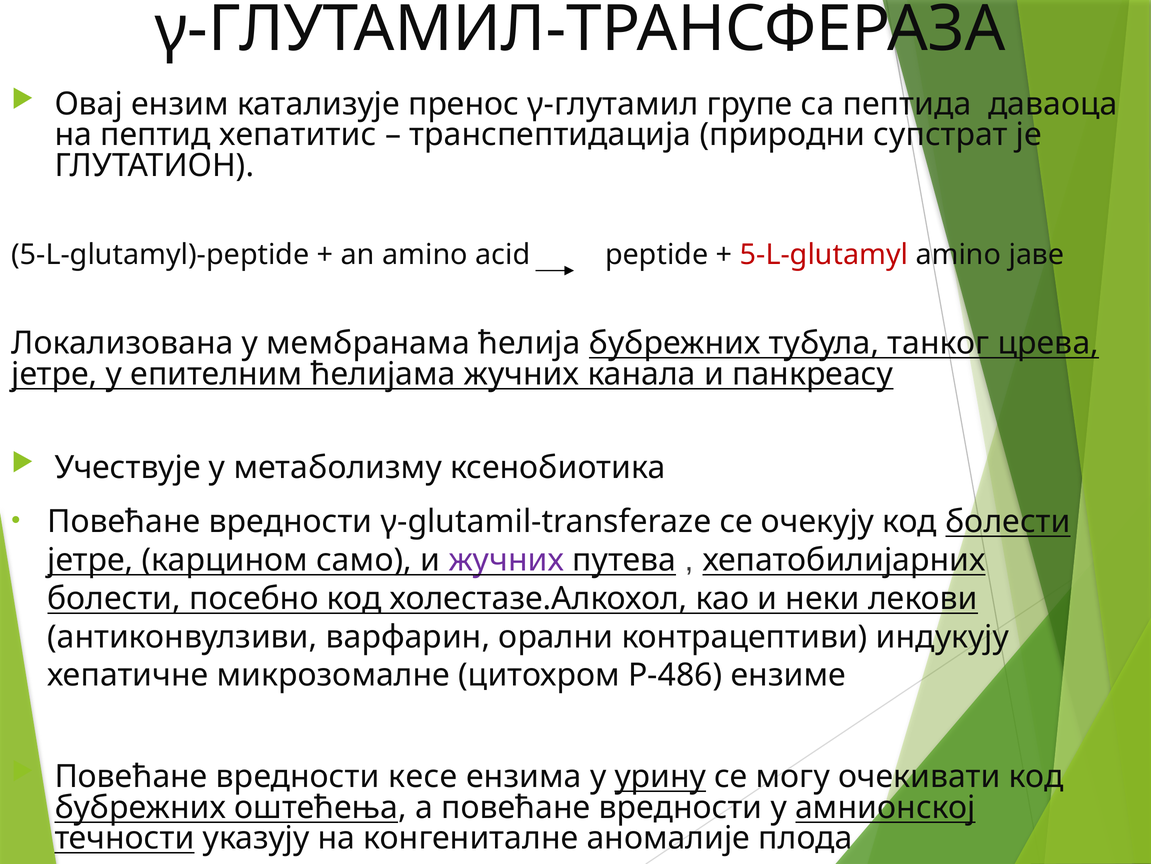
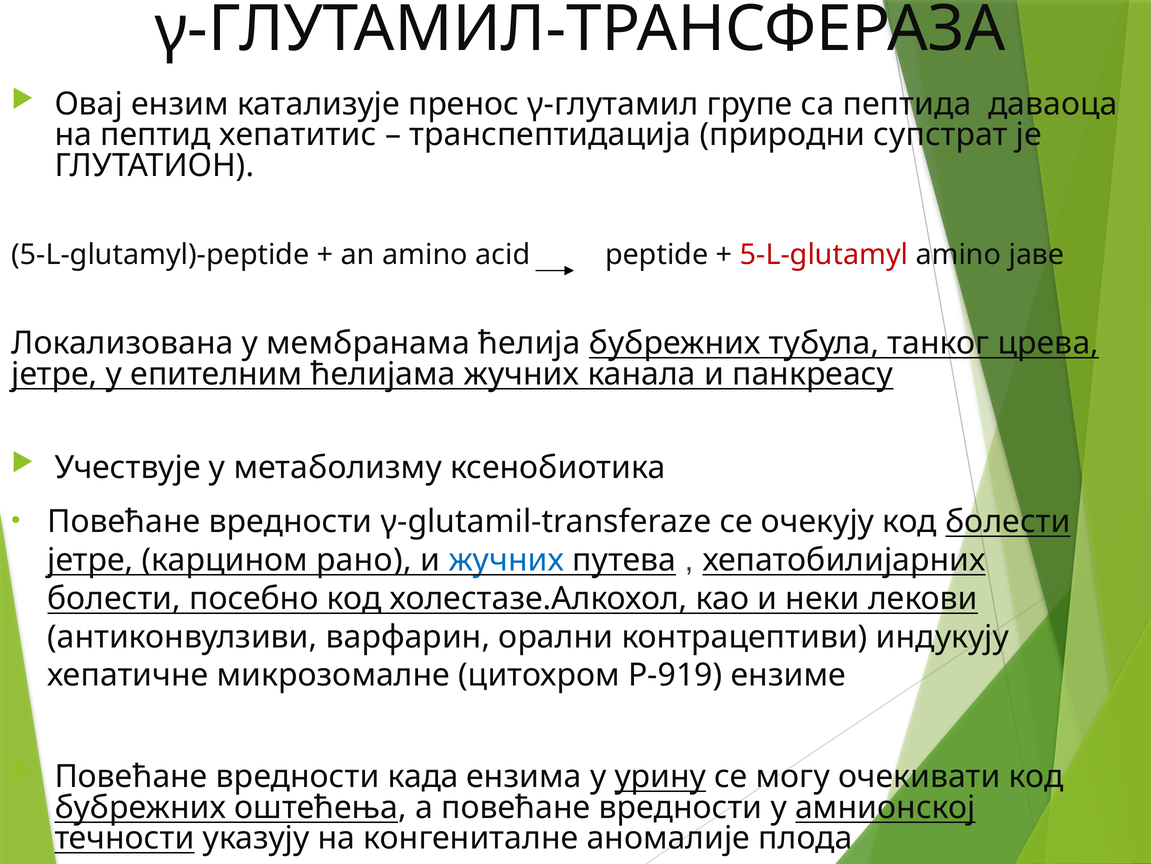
само: само -> рано
жучних at (506, 560) colour: purple -> blue
P-486: P-486 -> P-919
кесе: кесе -> када
